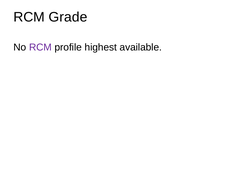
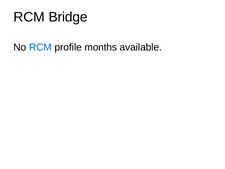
Grade: Grade -> Bridge
RCM at (40, 47) colour: purple -> blue
highest: highest -> months
